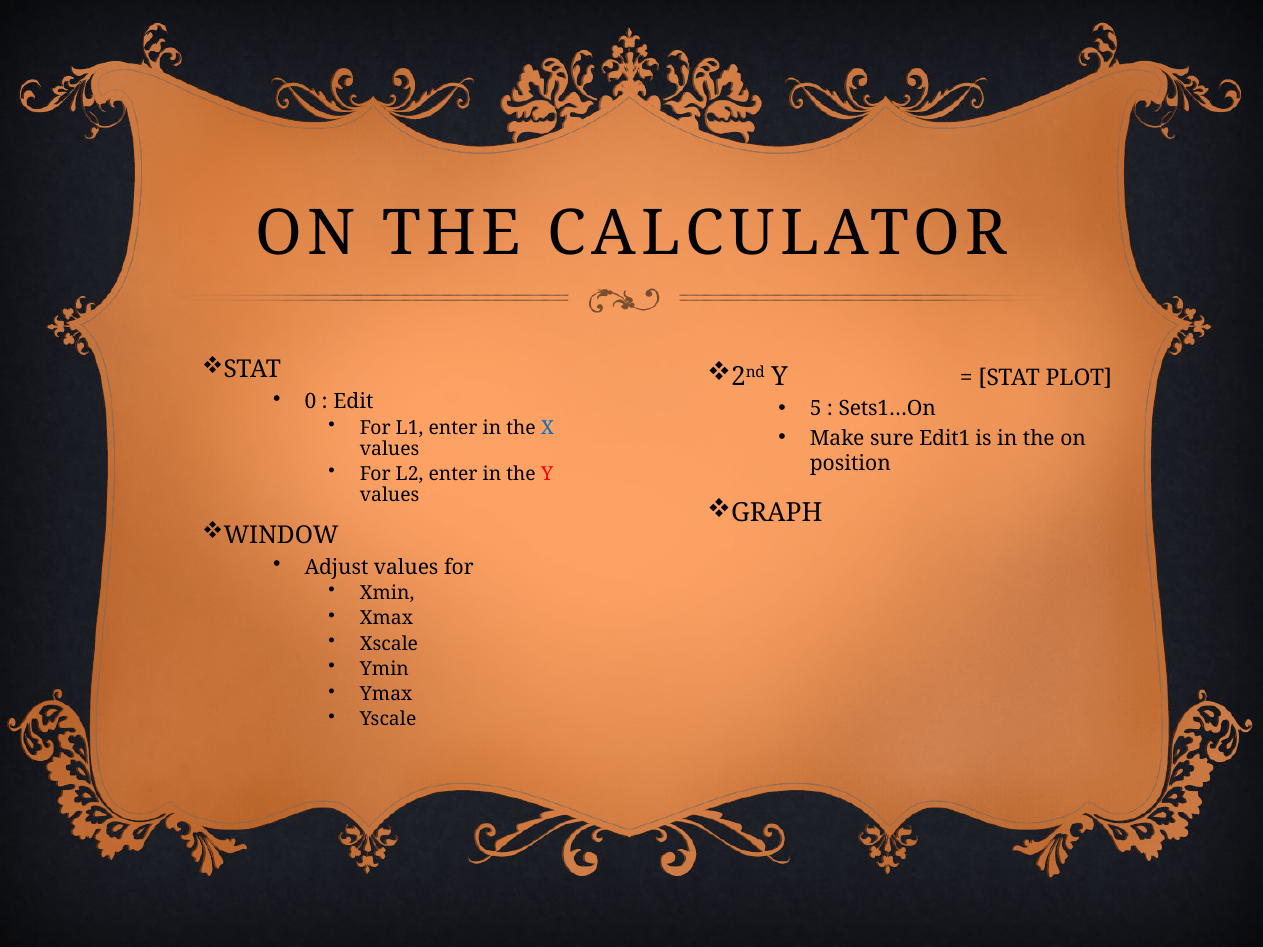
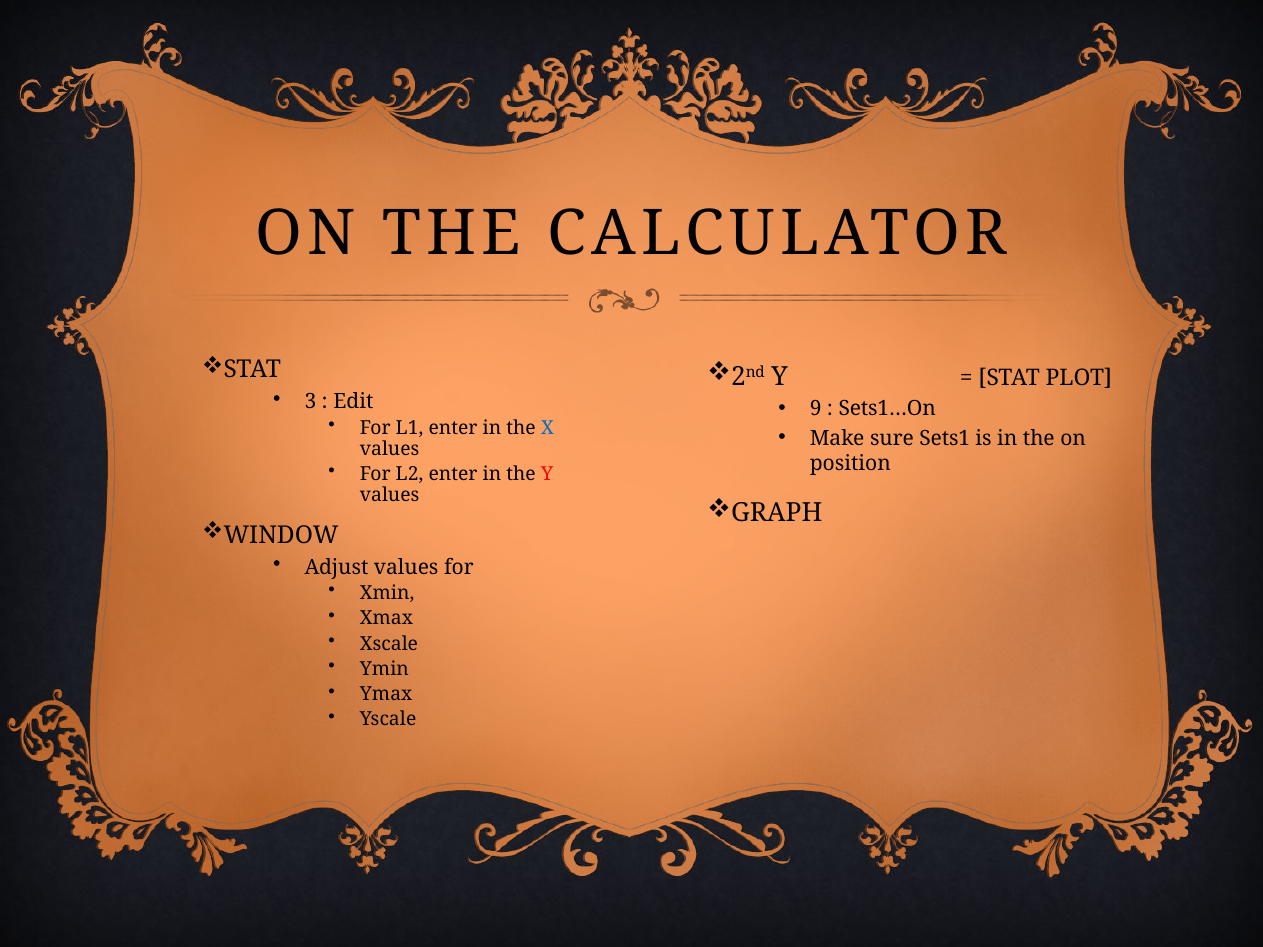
0: 0 -> 3
5: 5 -> 9
Edit1: Edit1 -> Sets1
